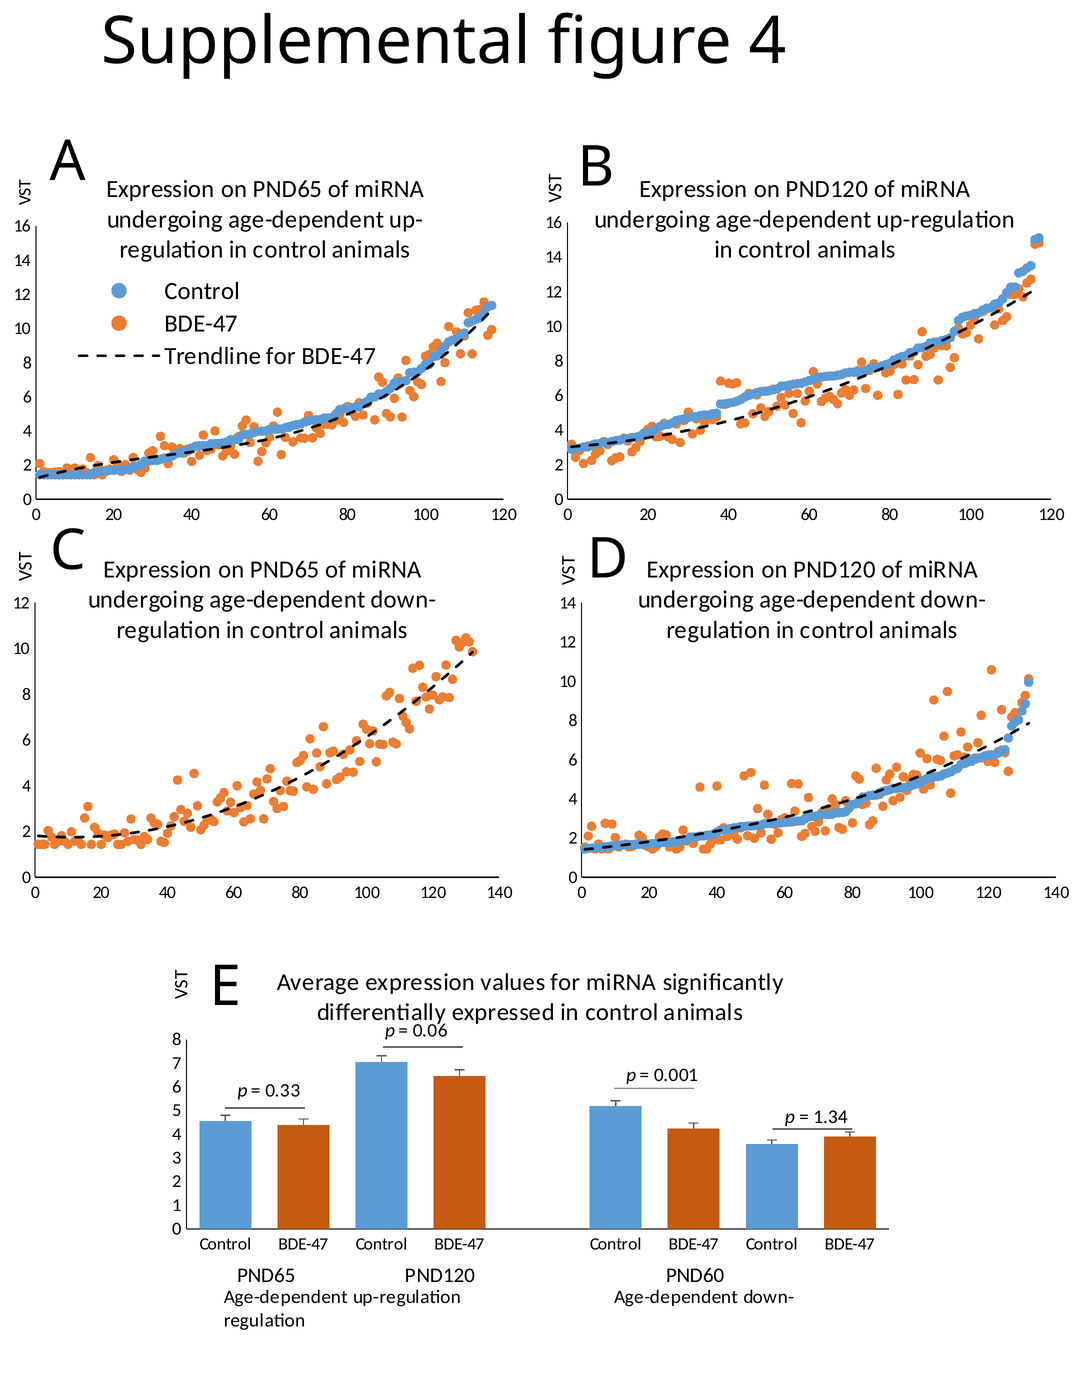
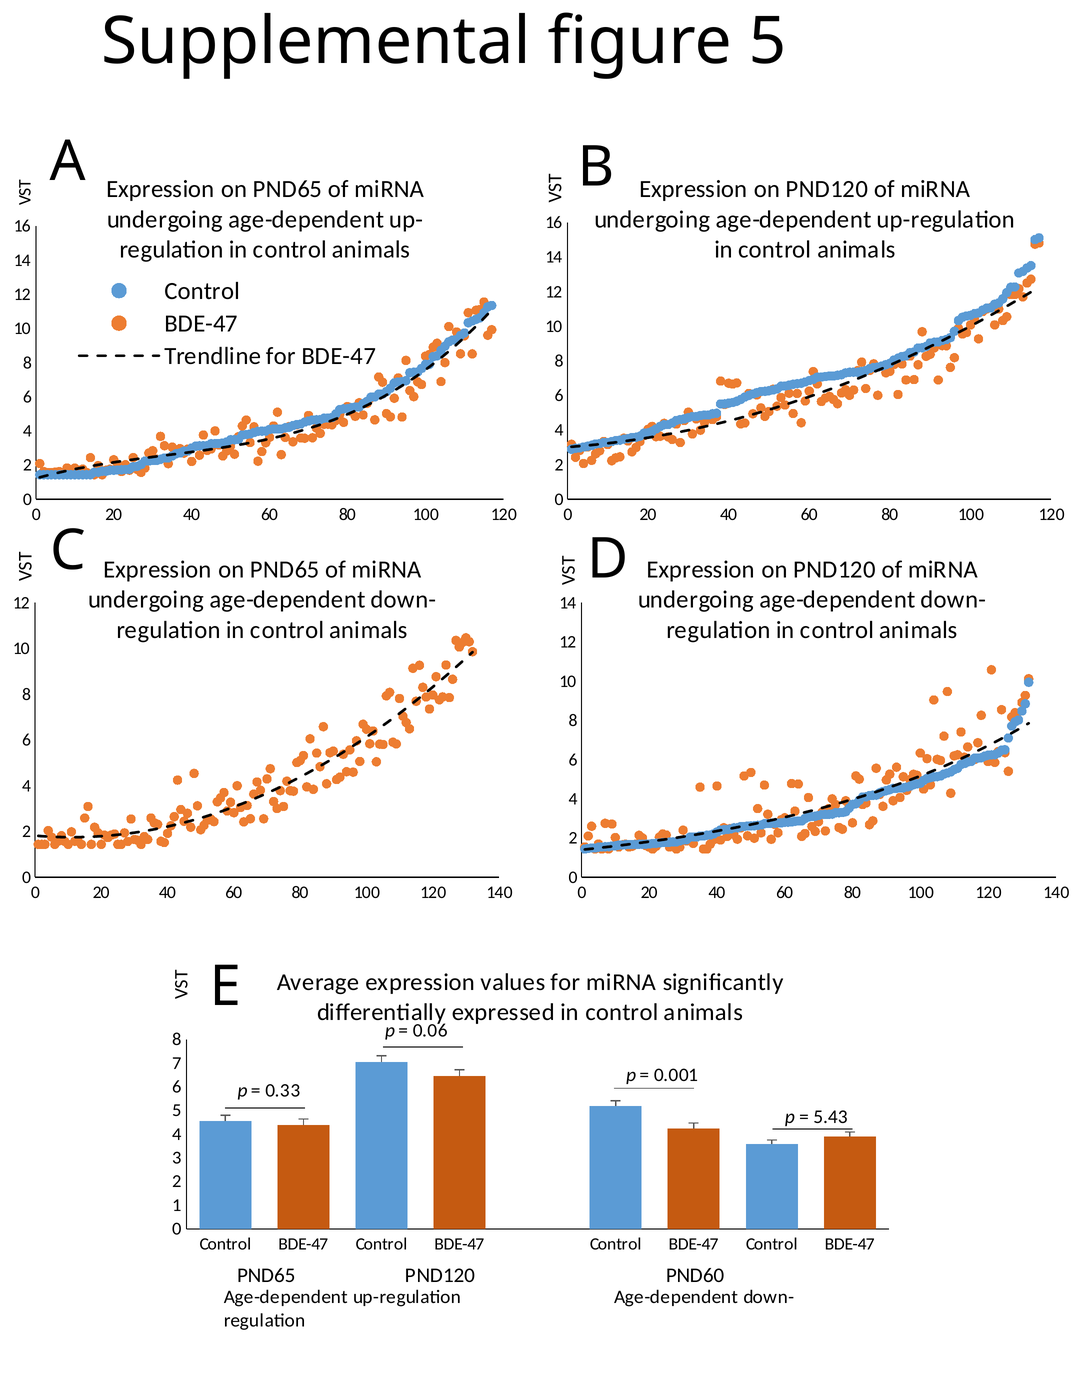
figure 4: 4 -> 5
1.34: 1.34 -> 5.43
